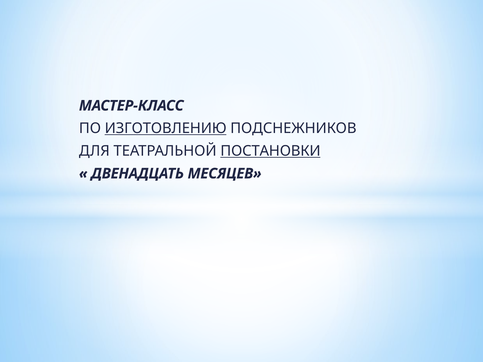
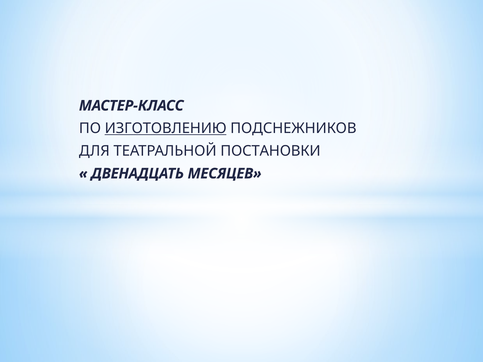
ПОСТАНОВКИ underline: present -> none
